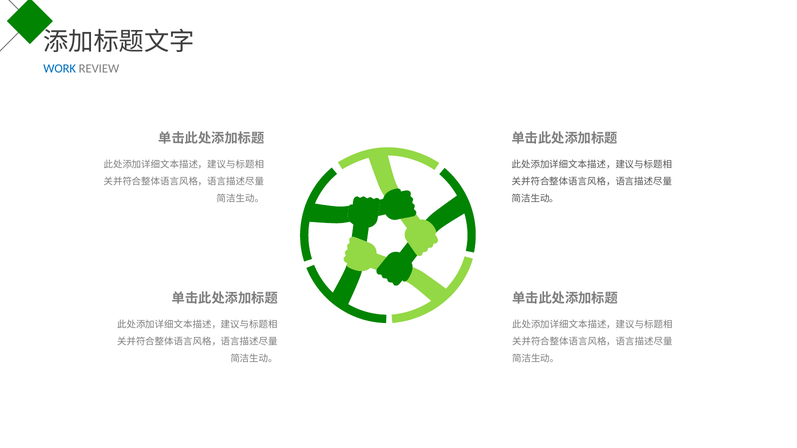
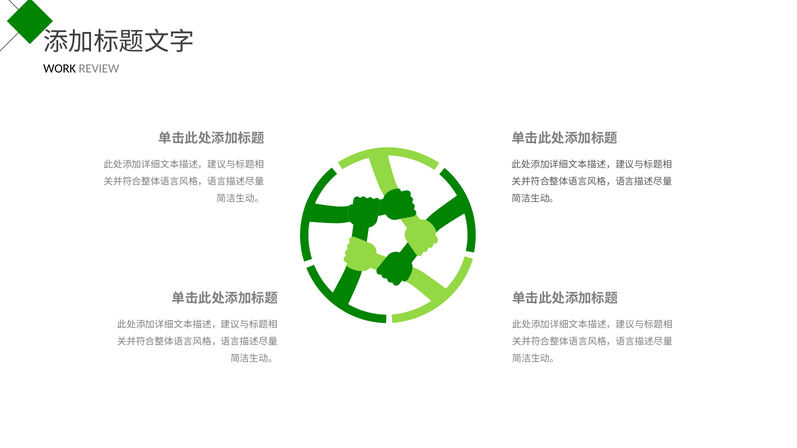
WORK colour: blue -> black
